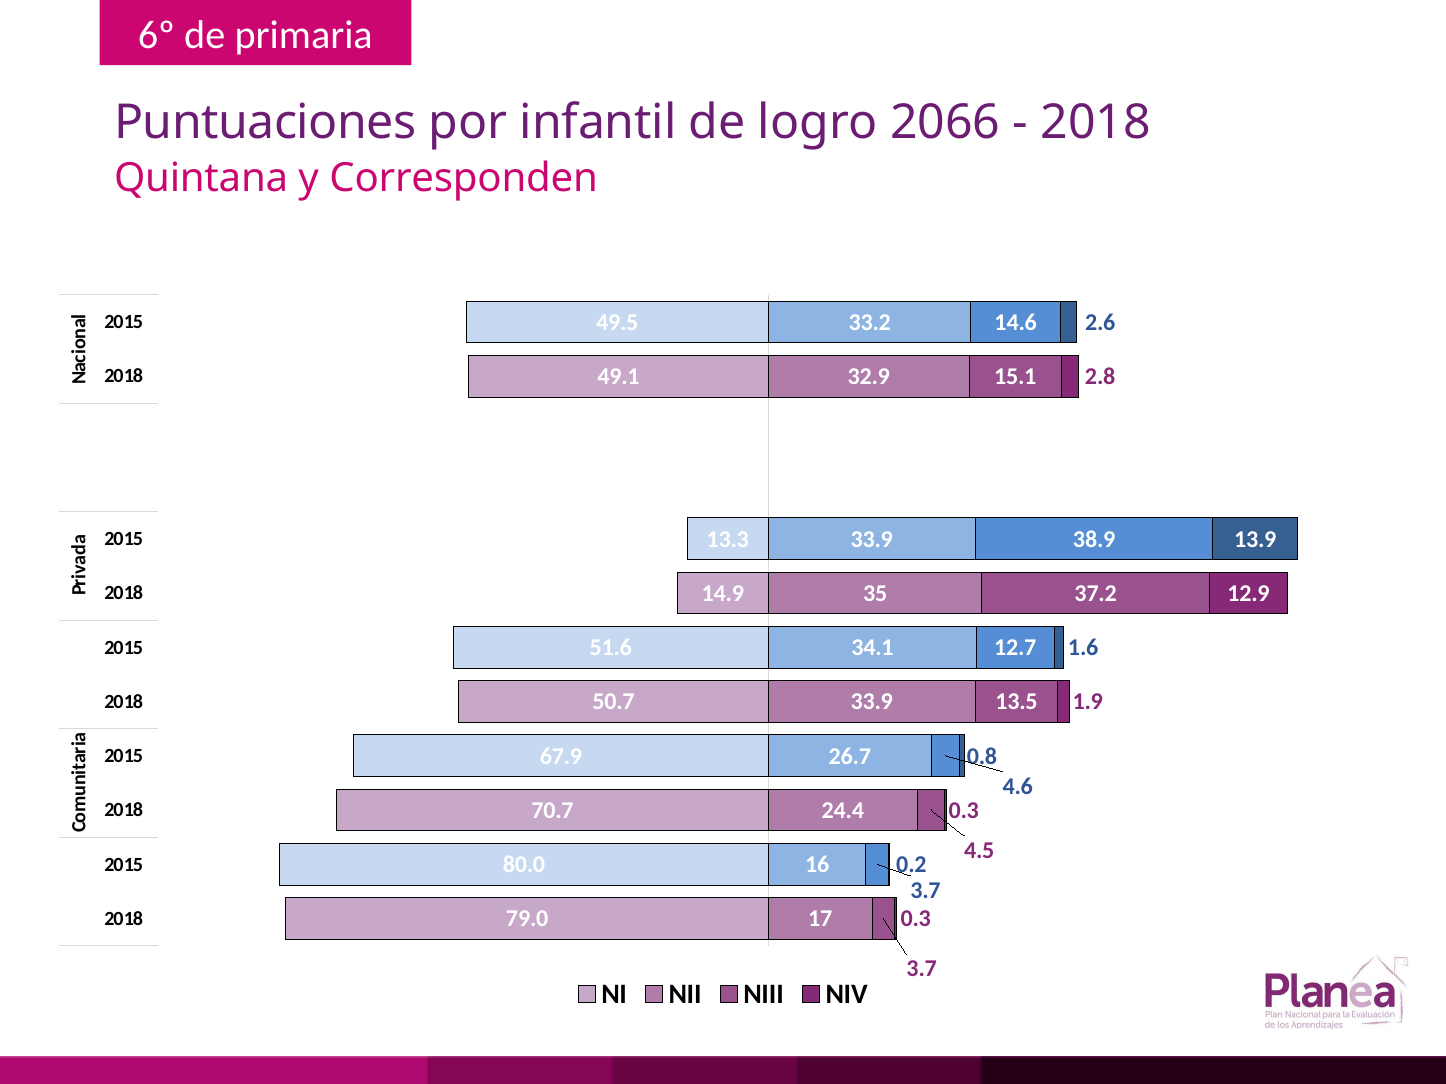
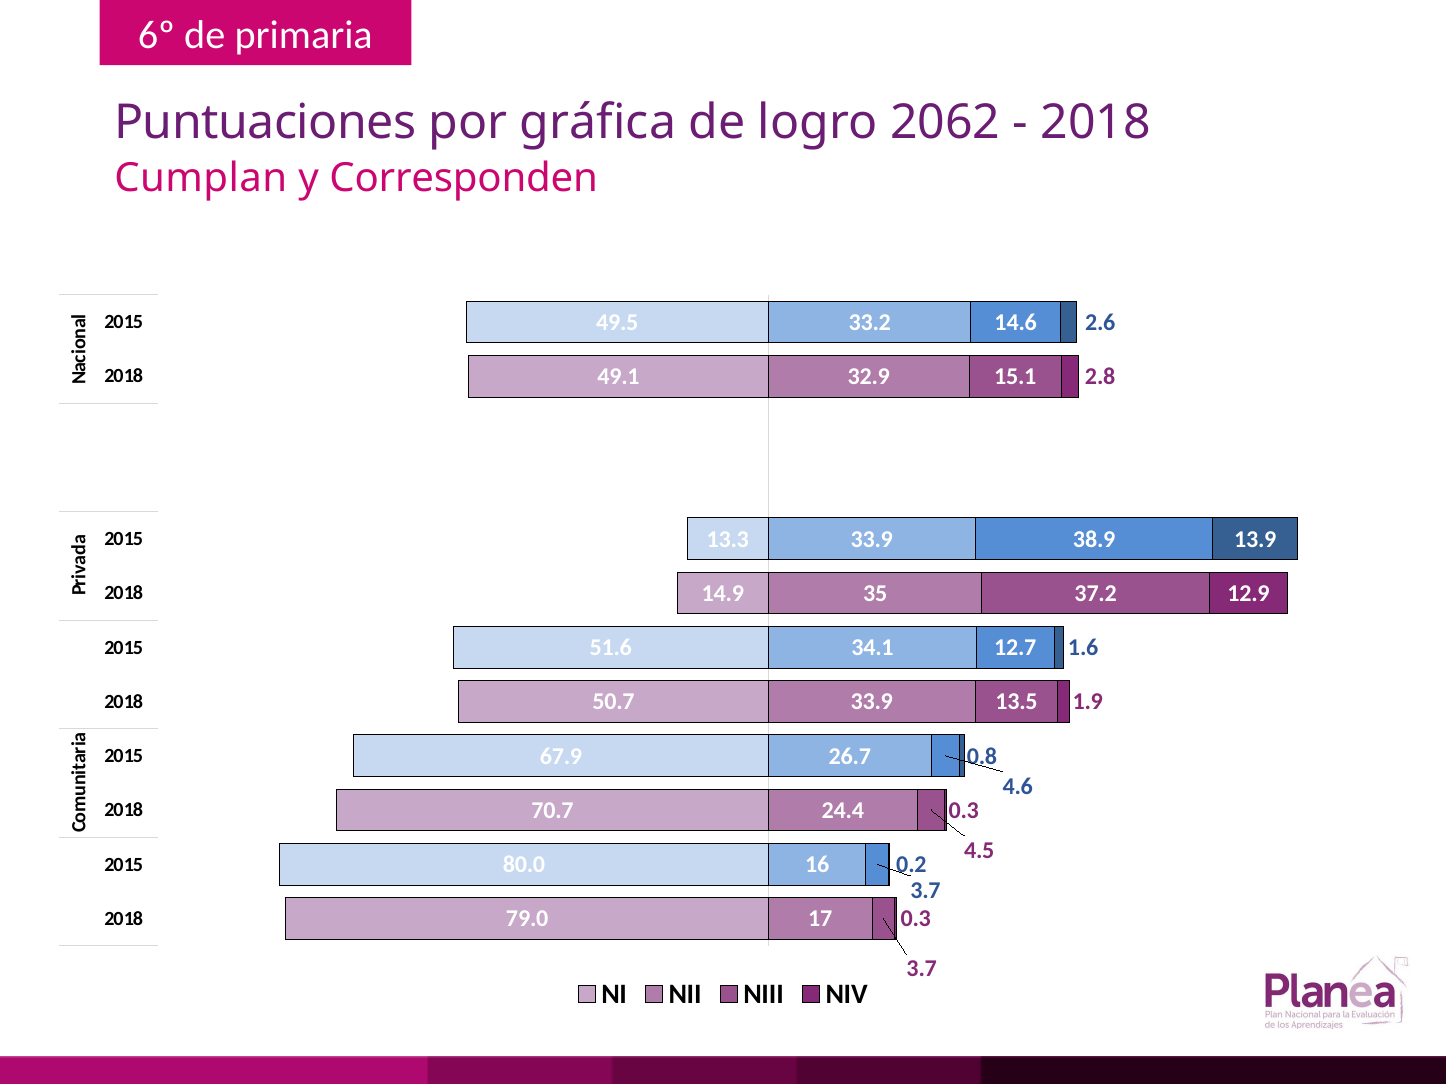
infantil: infantil -> gráfica
2066: 2066 -> 2062
Quintana: Quintana -> Cumplan
